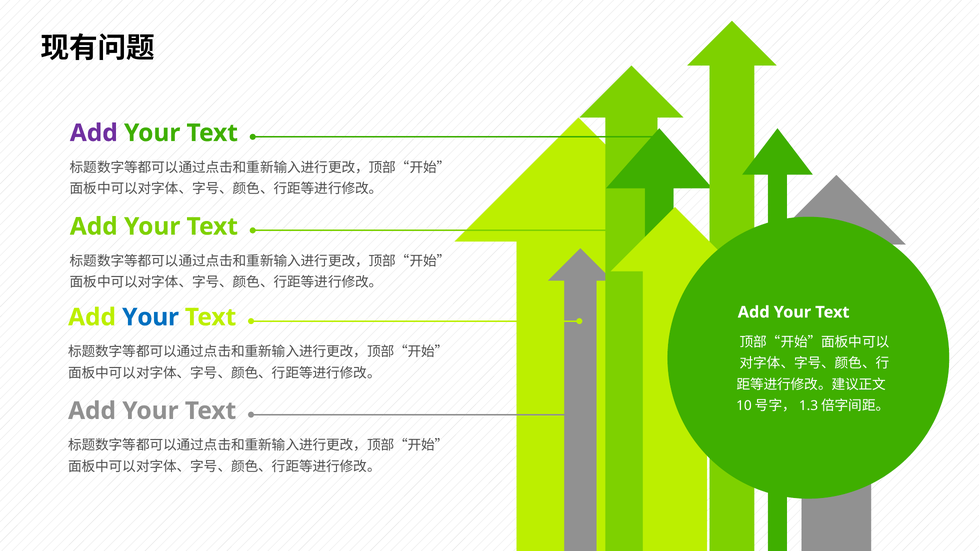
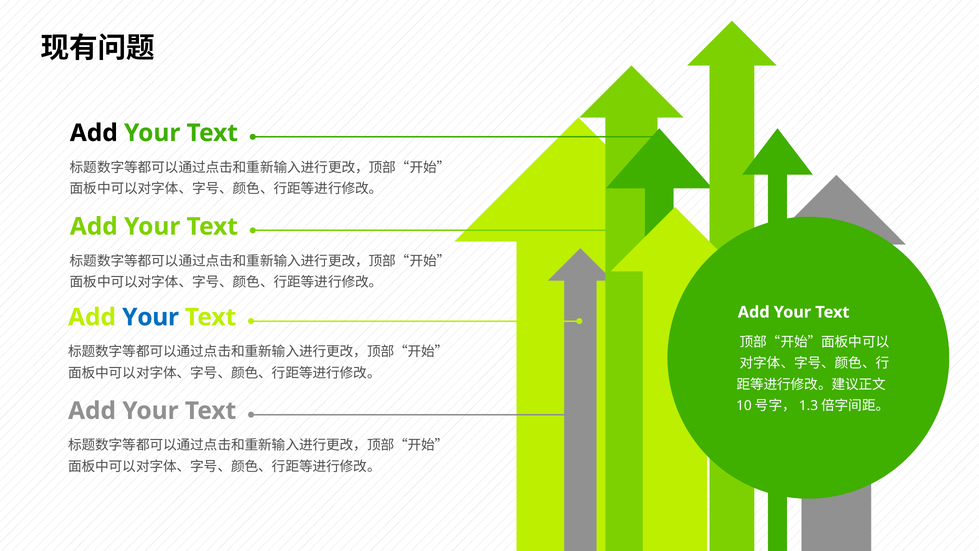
Add at (94, 133) colour: purple -> black
